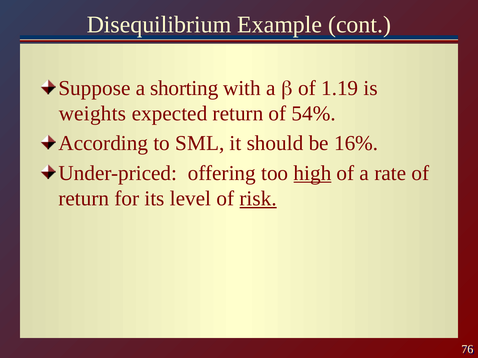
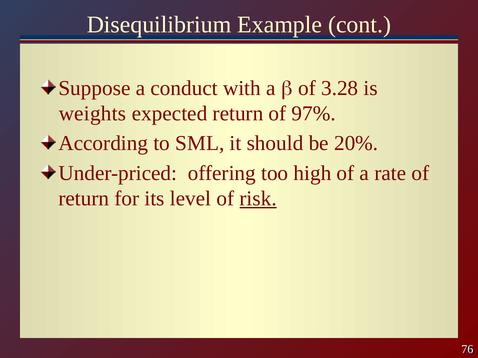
shorting: shorting -> conduct
1.19: 1.19 -> 3.28
54%: 54% -> 97%
16%: 16% -> 20%
high underline: present -> none
